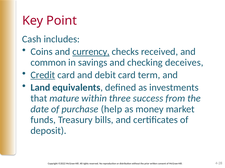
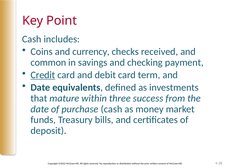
currency underline: present -> none
deceives: deceives -> payment
Land at (40, 88): Land -> Date
purchase help: help -> cash
